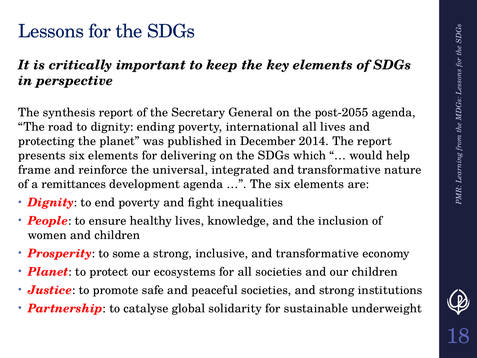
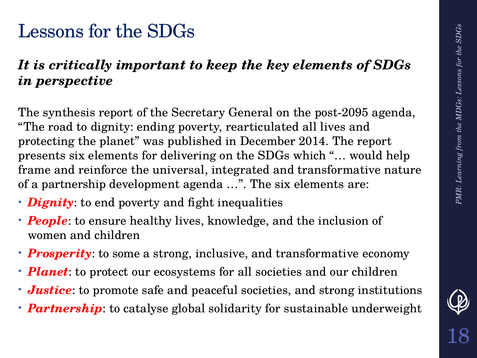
post-2055: post-2055 -> post-2095
international: international -> rearticulated
a remittances: remittances -> partnership
